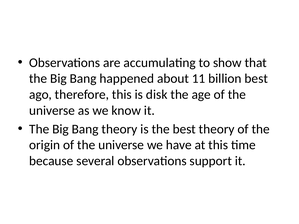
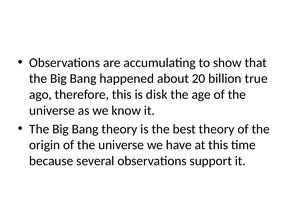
11: 11 -> 20
billion best: best -> true
